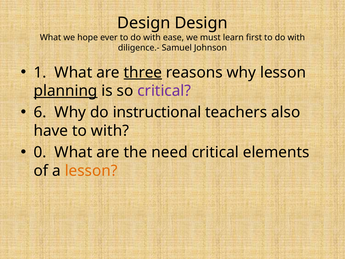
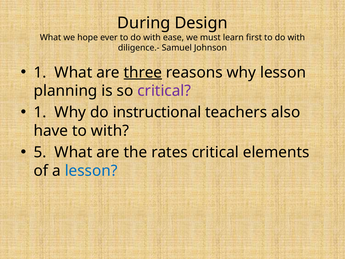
Design at (144, 23): Design -> During
planning underline: present -> none
6 at (40, 112): 6 -> 1
0: 0 -> 5
need: need -> rates
lesson at (91, 171) colour: orange -> blue
